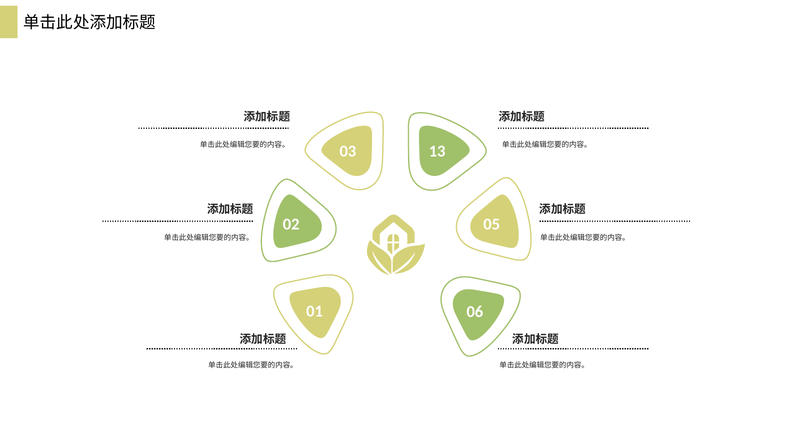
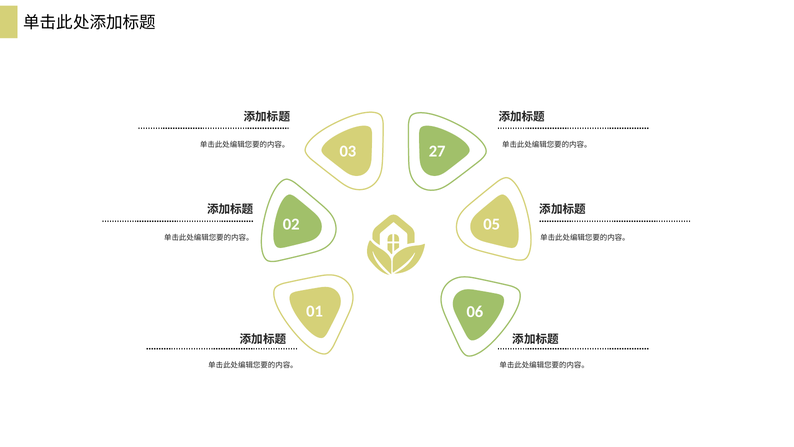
13: 13 -> 27
